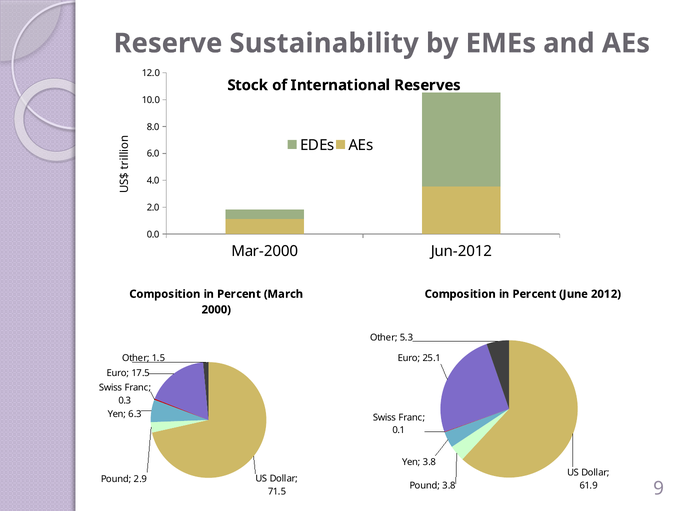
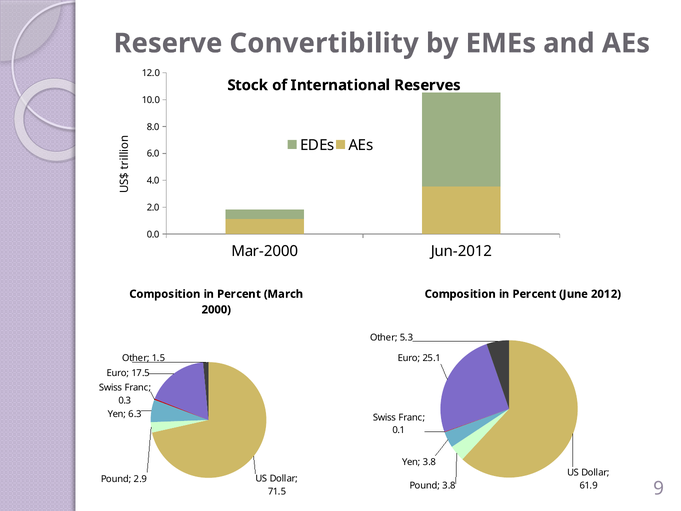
Sustainability: Sustainability -> Convertibility
